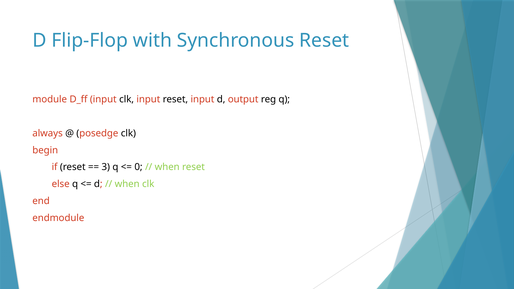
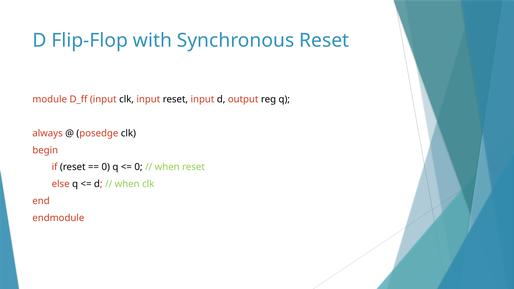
3 at (106, 167): 3 -> 0
